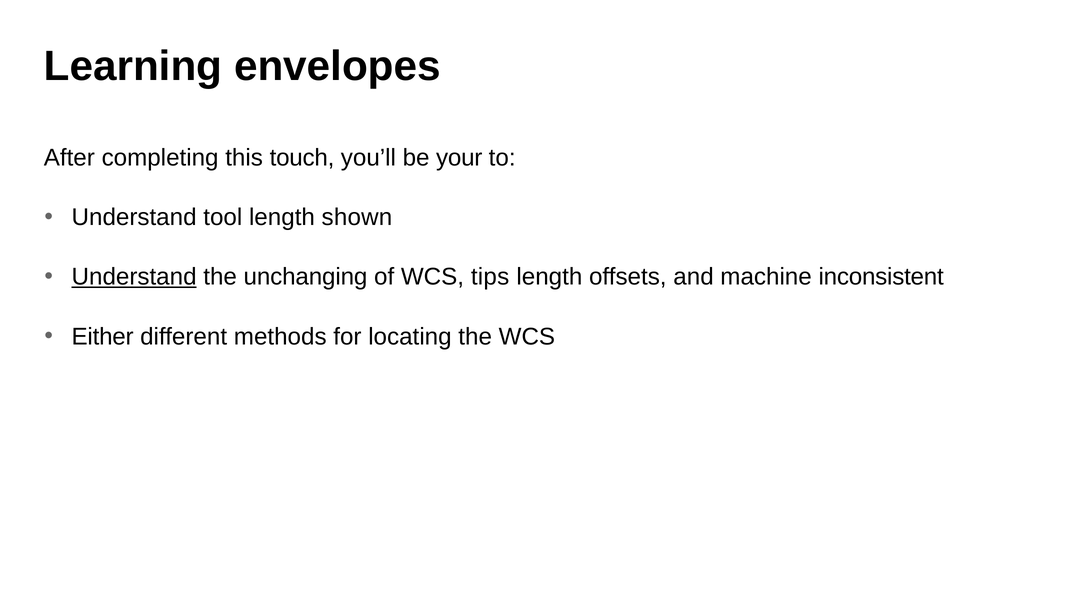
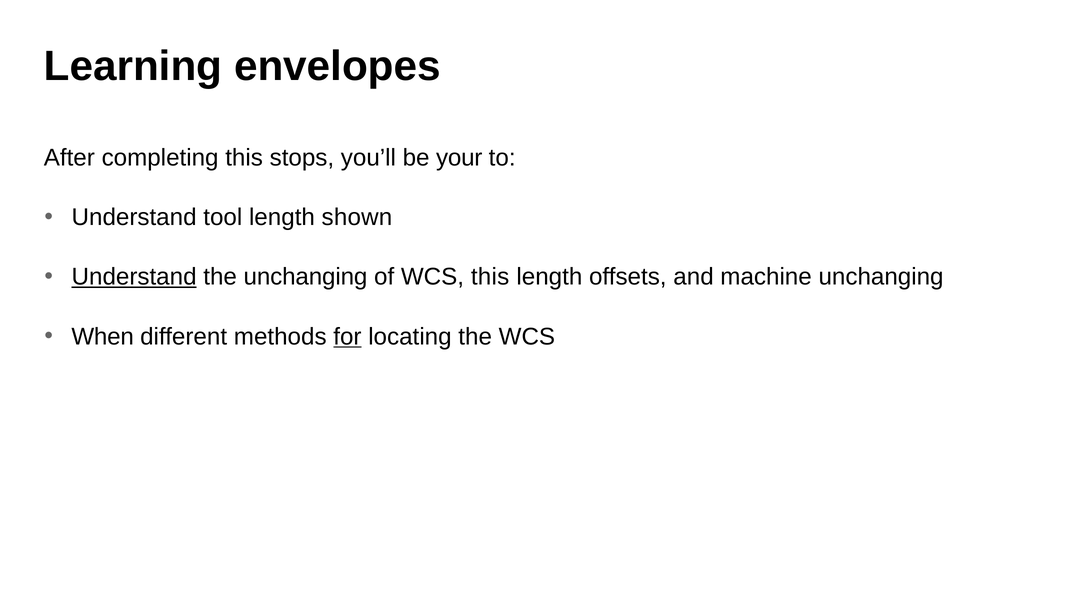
touch: touch -> stops
WCS tips: tips -> this
machine inconsistent: inconsistent -> unchanging
Either: Either -> When
for underline: none -> present
